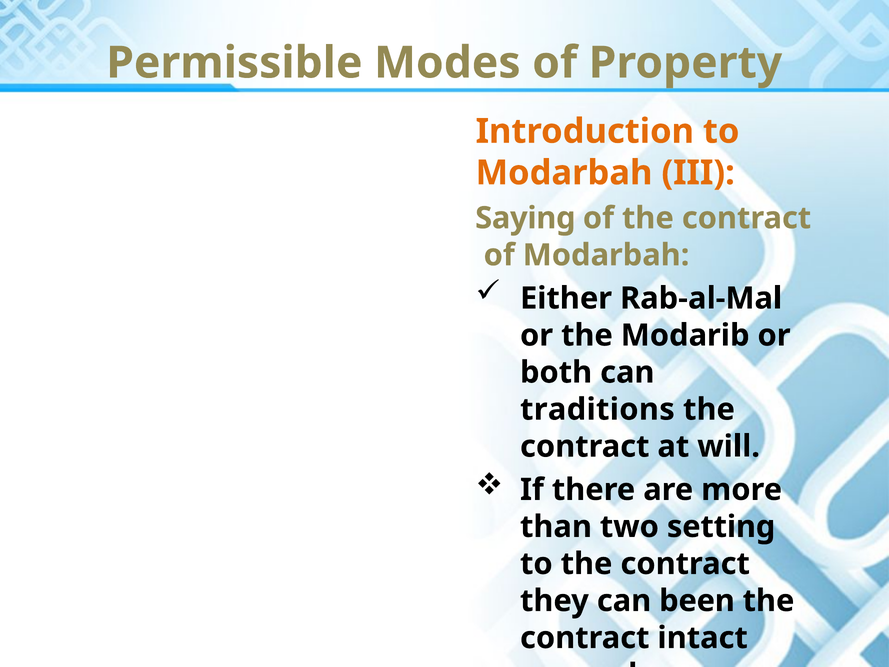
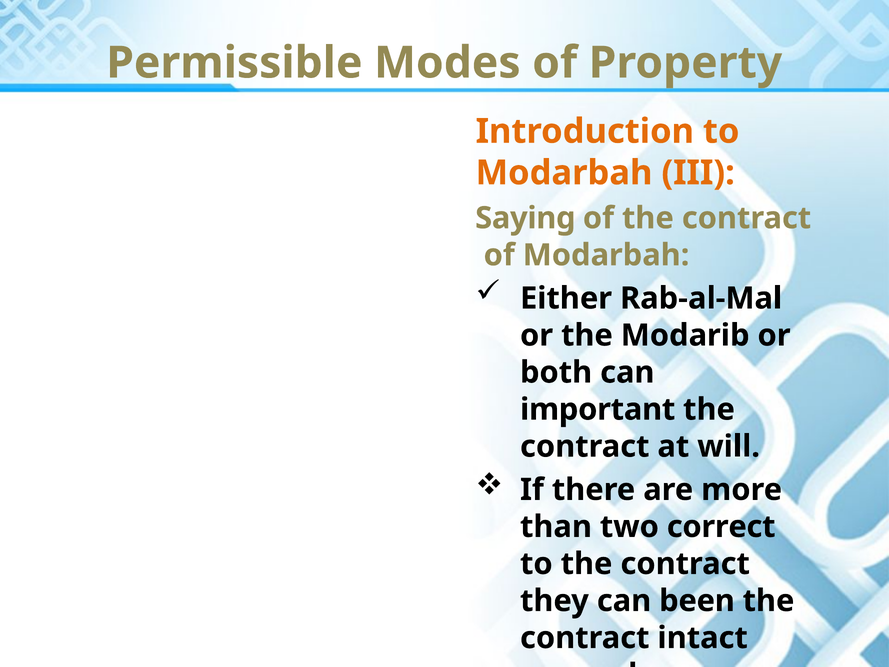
traditions: traditions -> important
setting: setting -> correct
